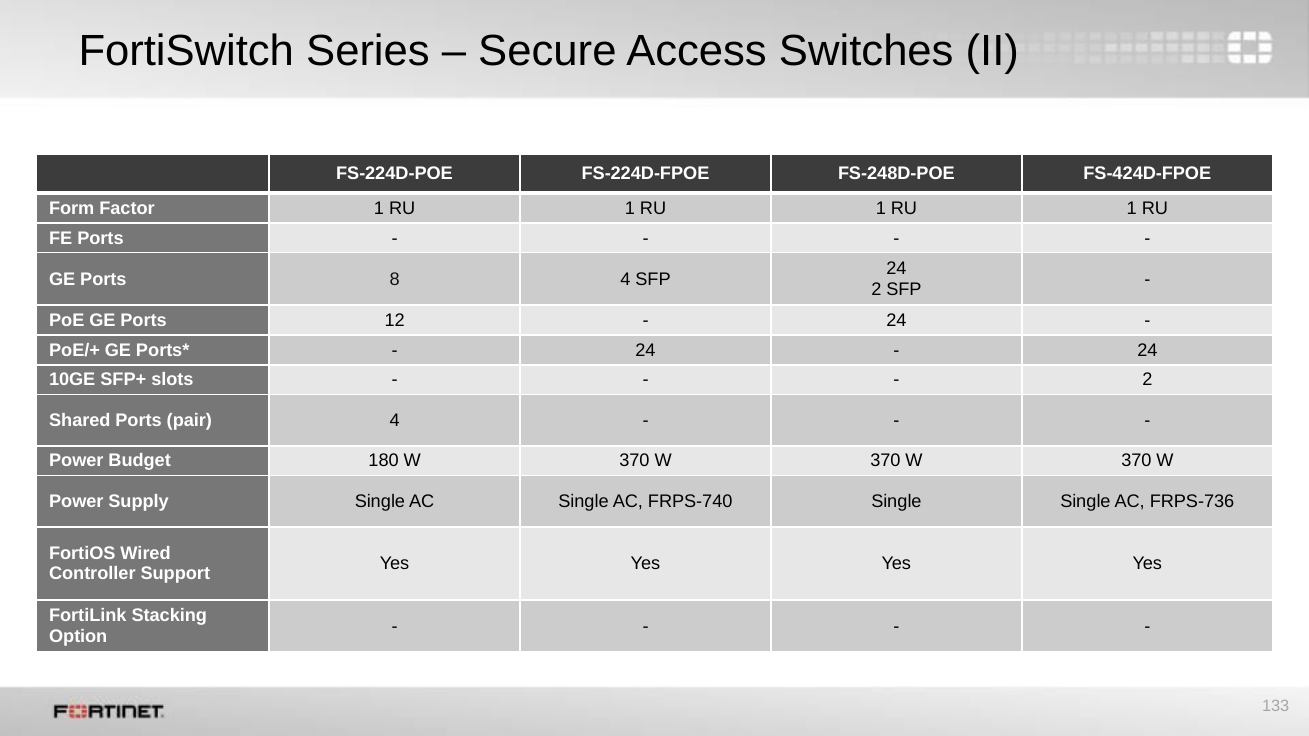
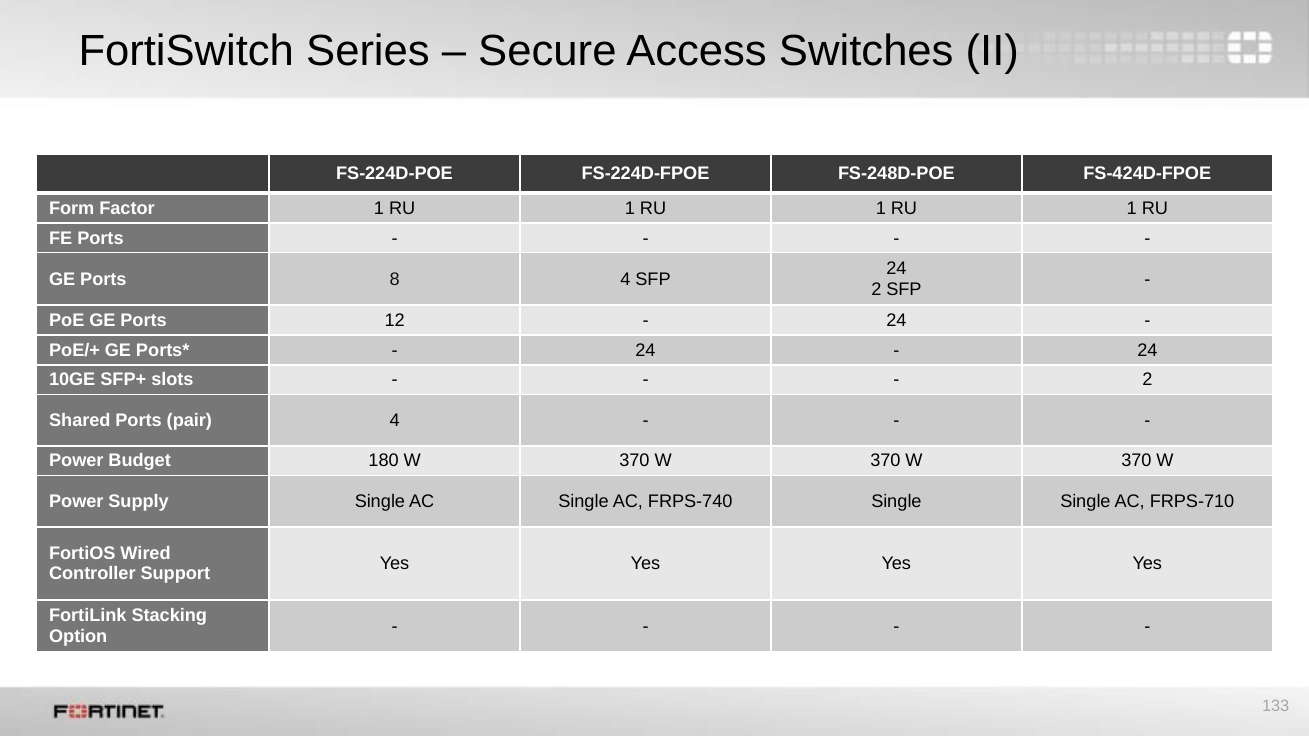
FRPS-736: FRPS-736 -> FRPS-710
